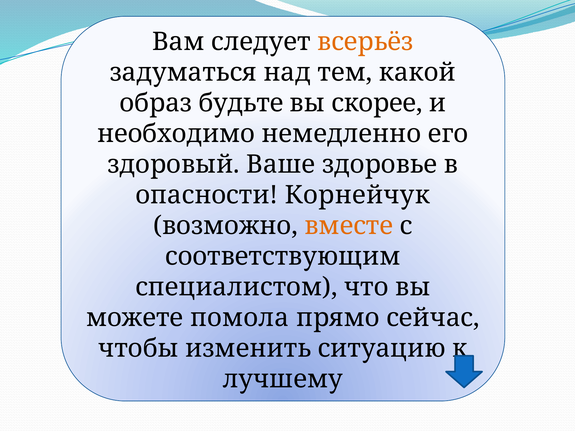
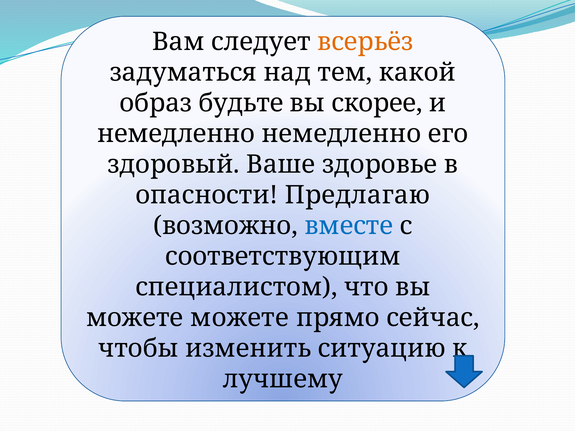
необходимо at (176, 134): необходимо -> немедленно
Корнейчук: Корнейчук -> Предлагаю
вместе colour: orange -> blue
можете помола: помола -> можете
